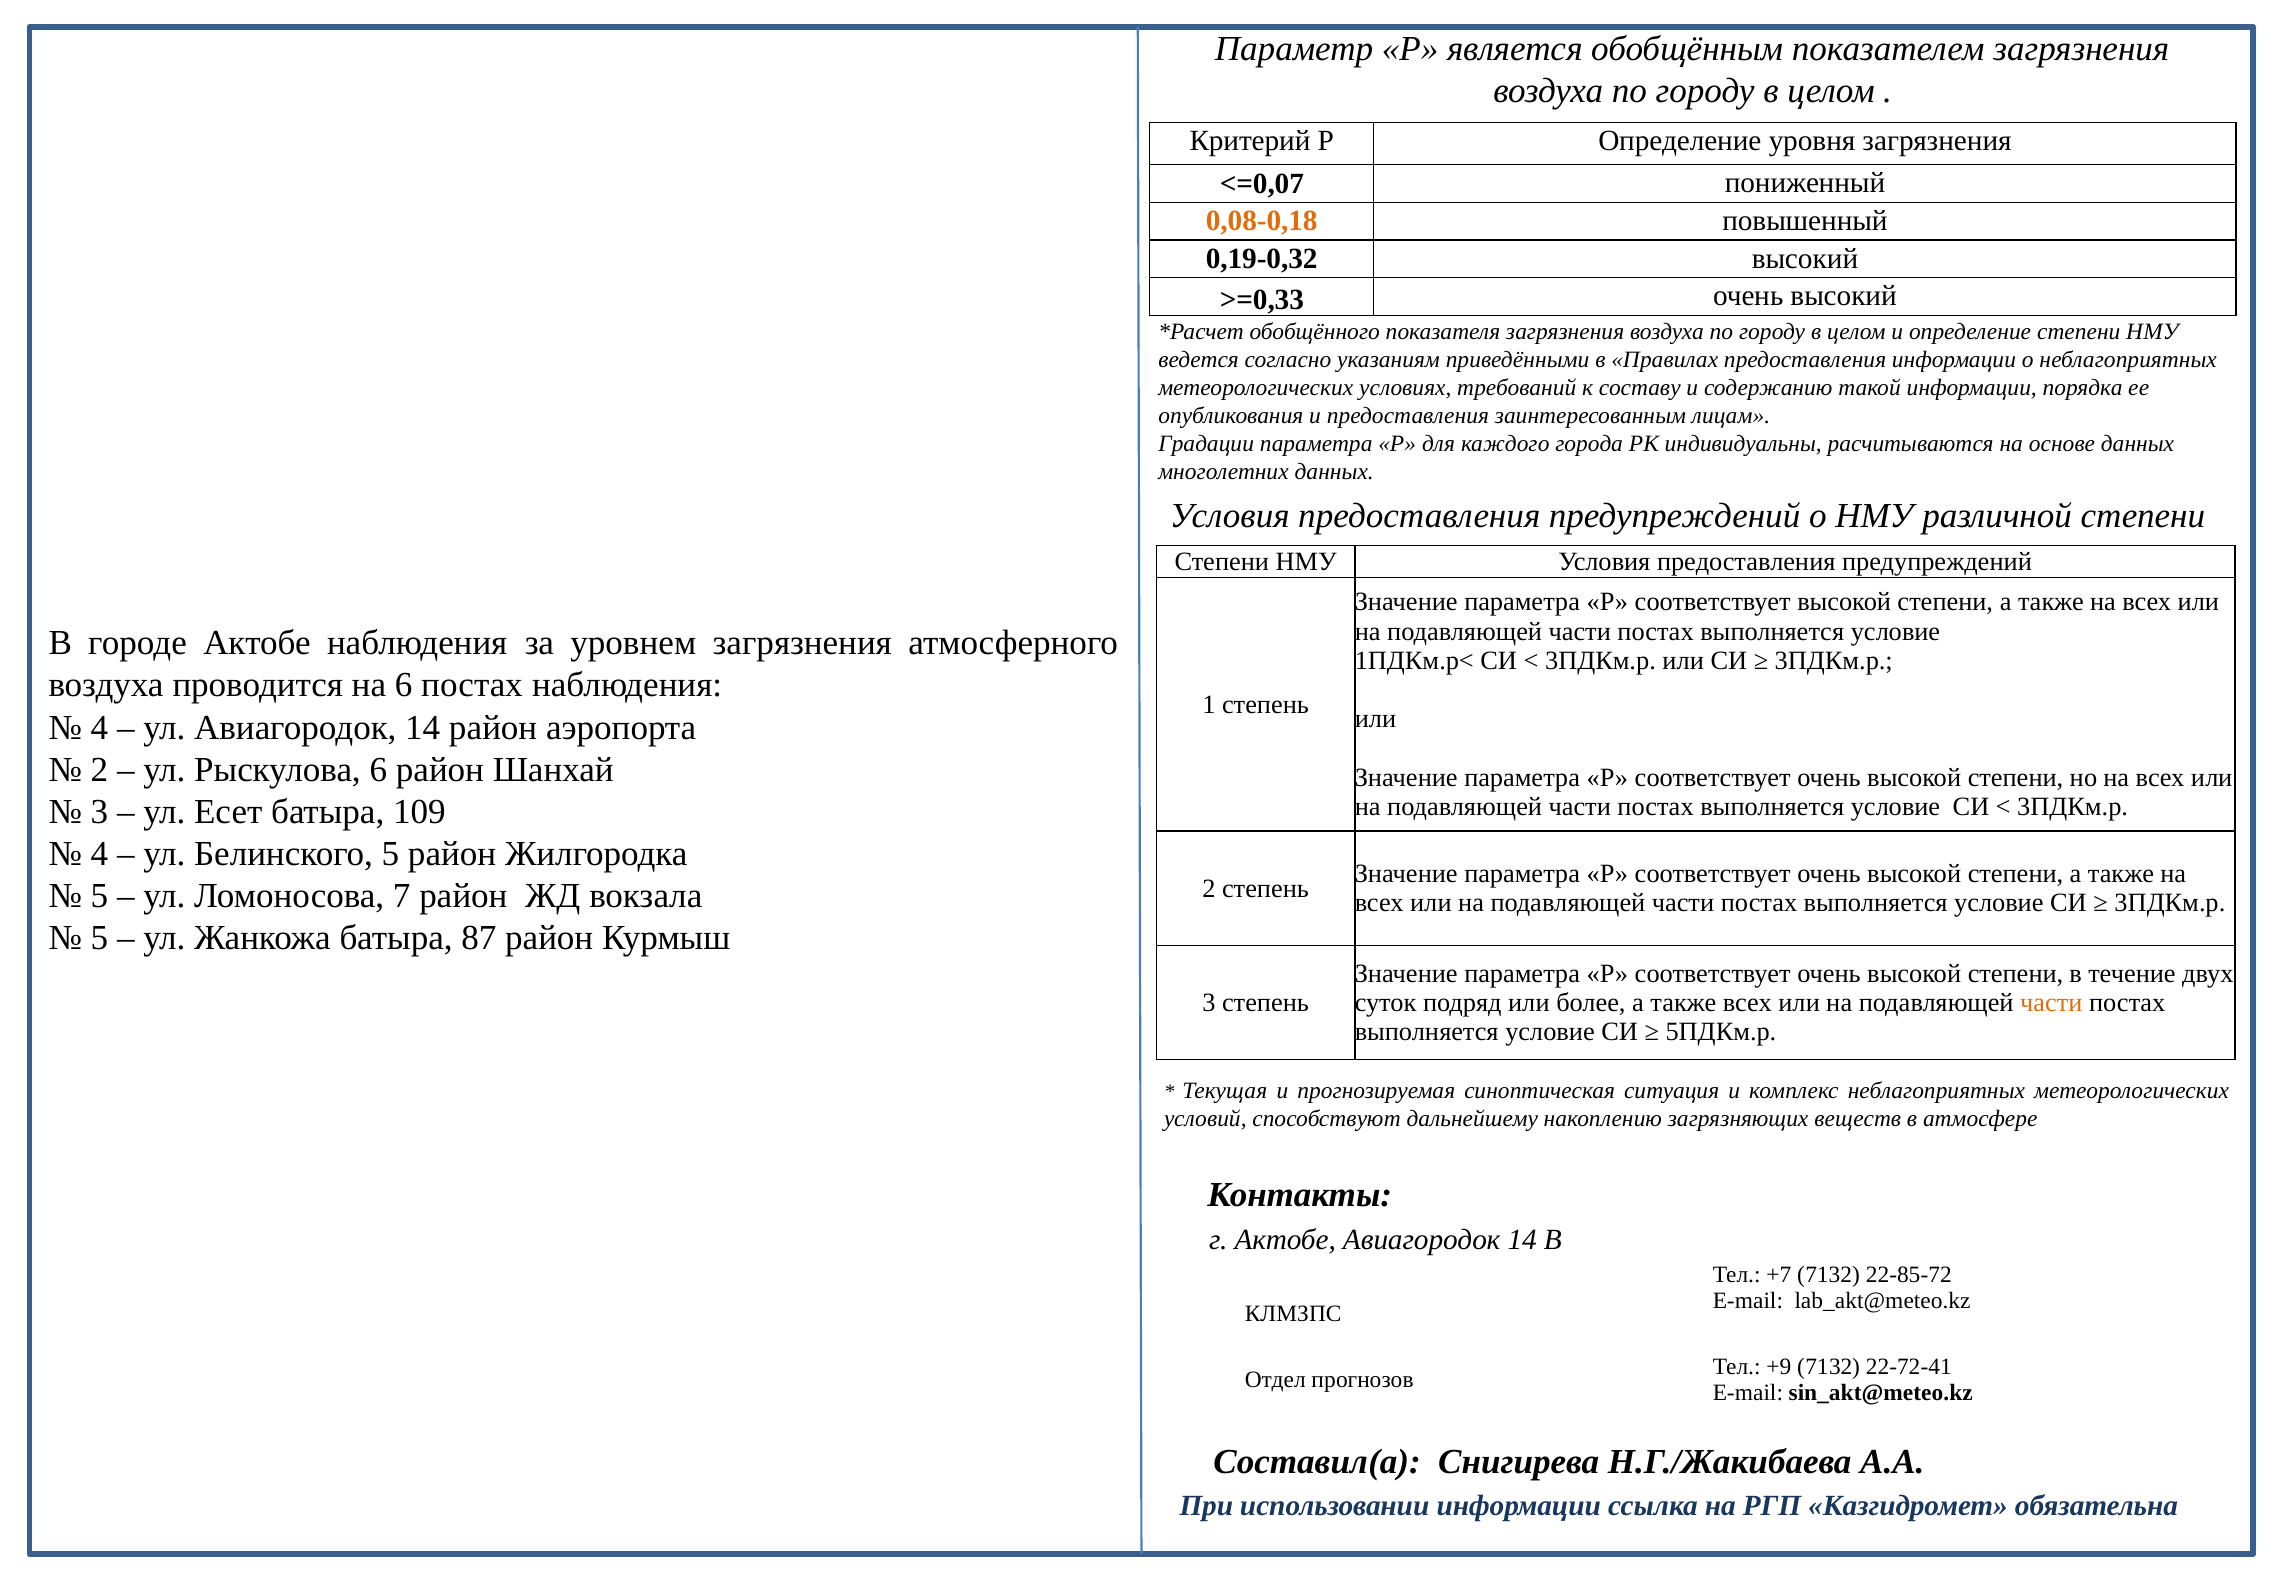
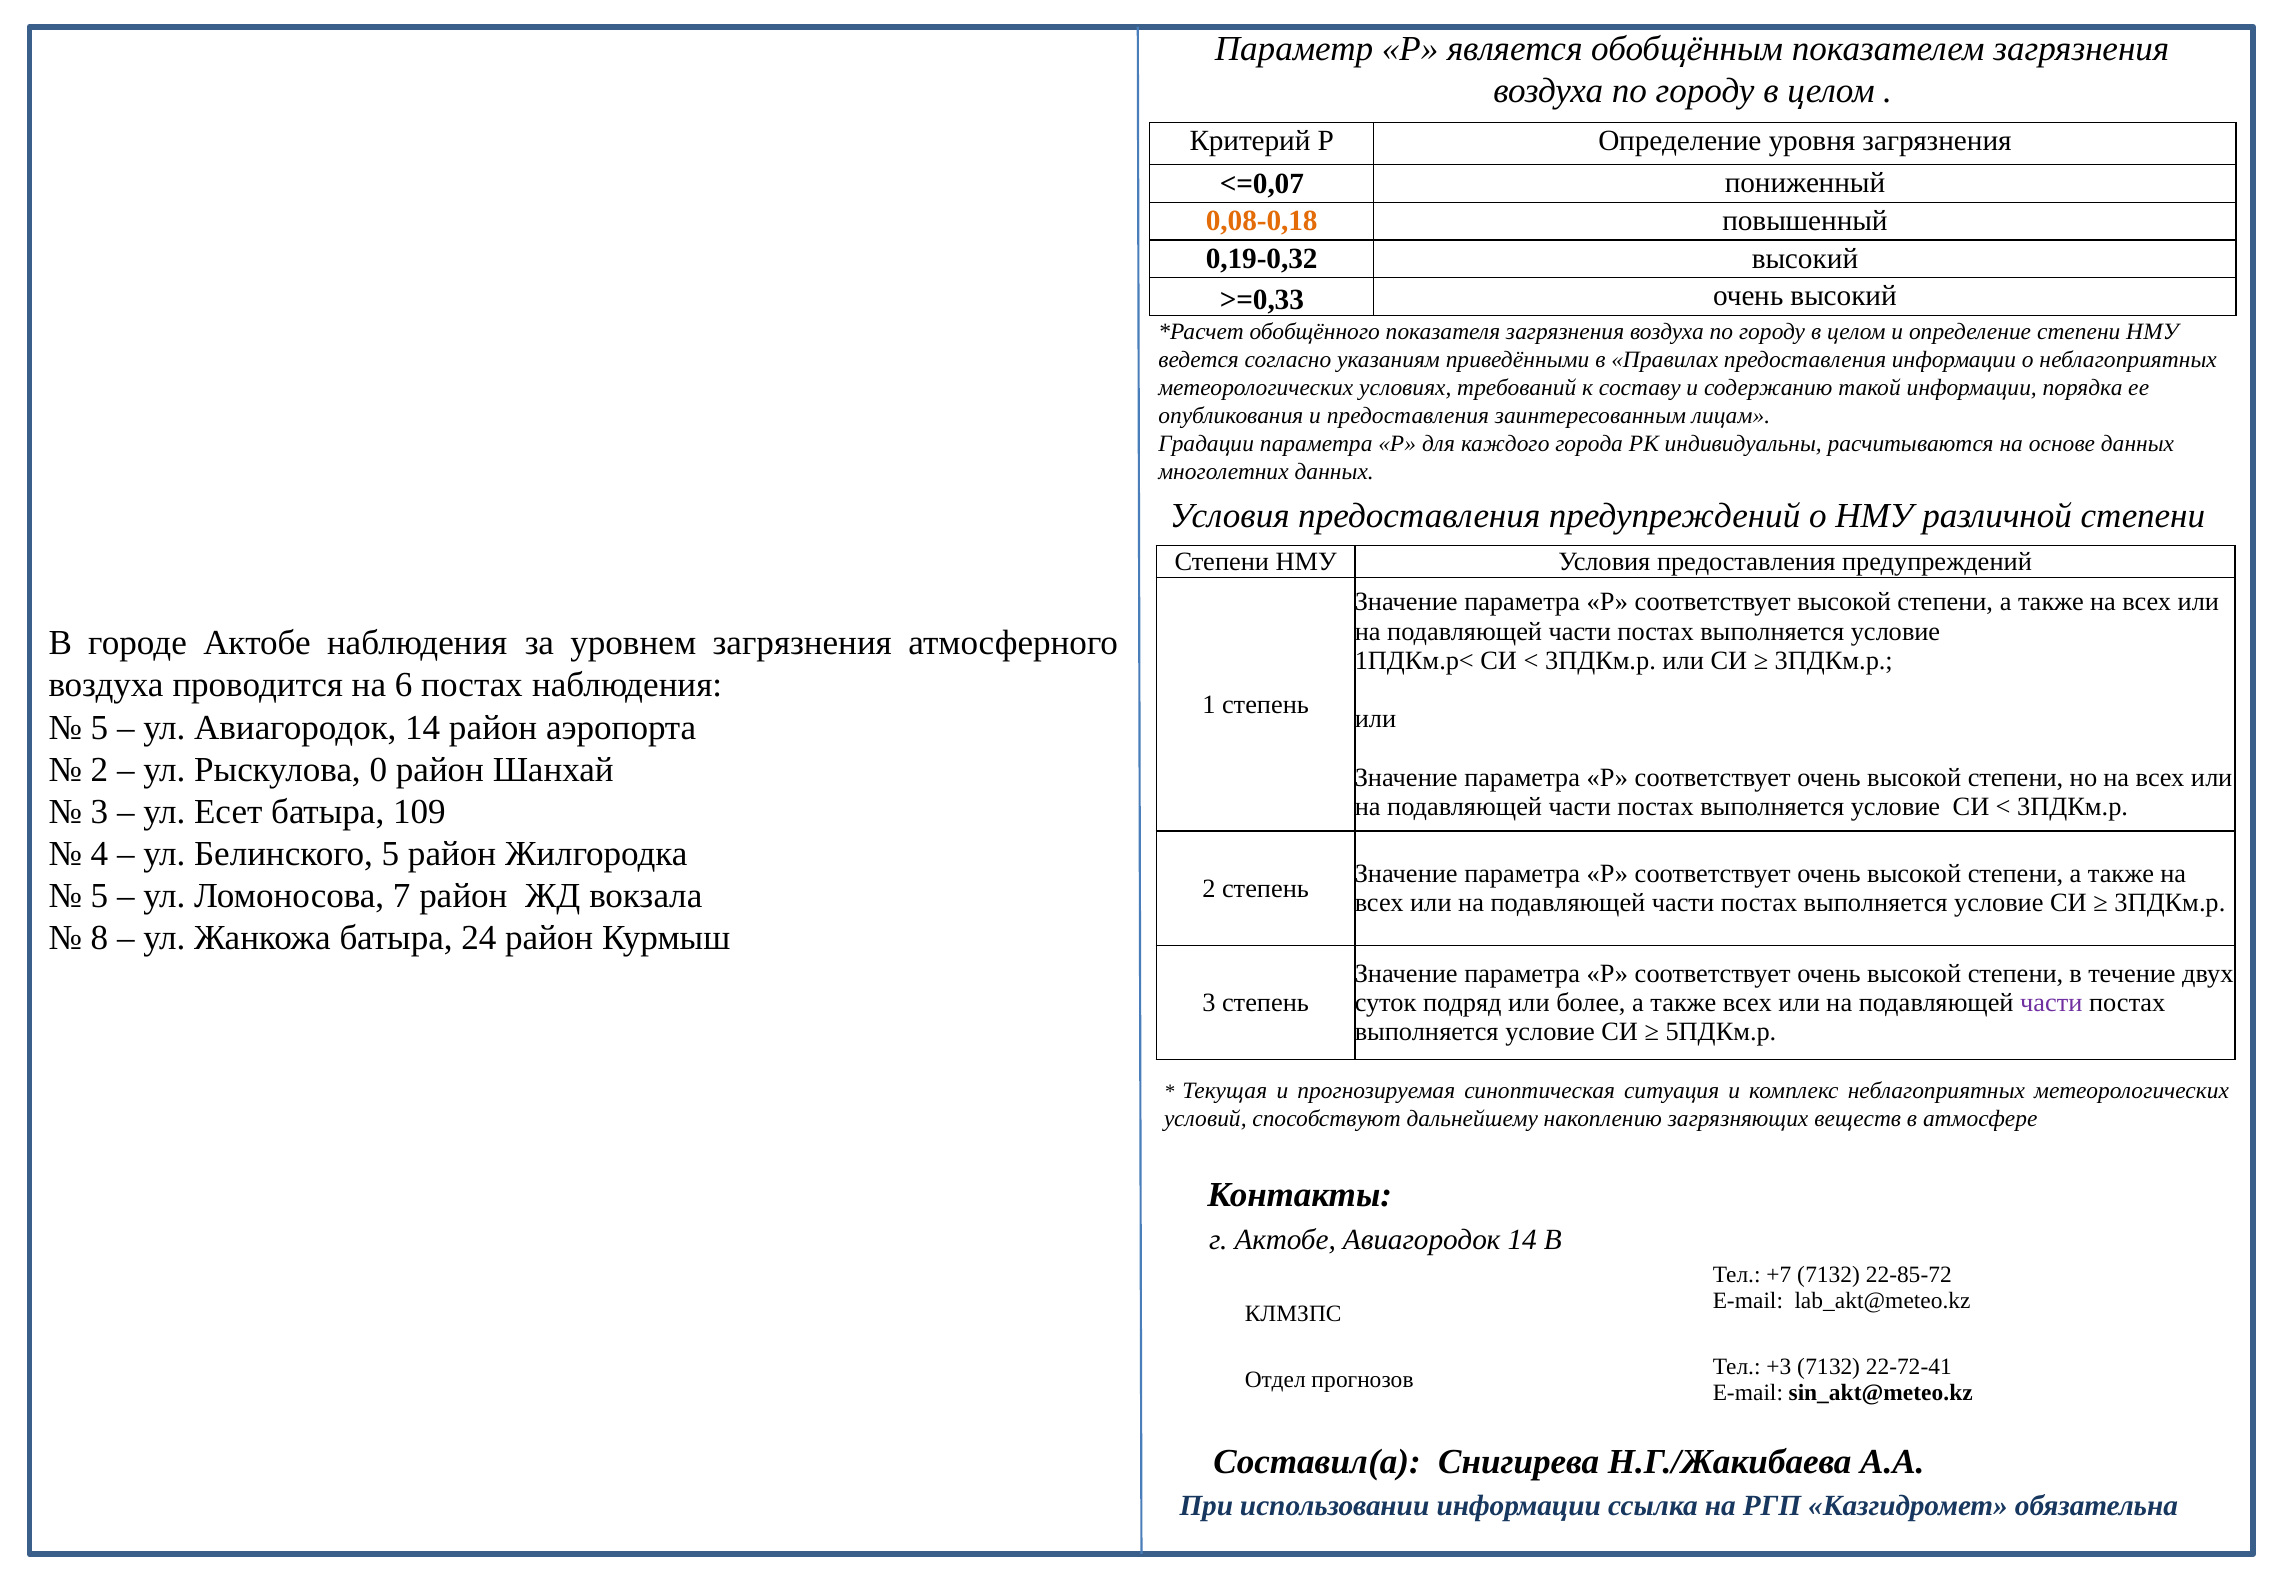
4 at (99, 727): 4 -> 5
Рыскулова 6: 6 -> 0
5 at (99, 938): 5 -> 8
87: 87 -> 24
части at (2051, 1002) colour: orange -> purple
+9: +9 -> +3
